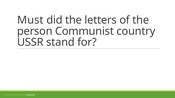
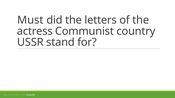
person: person -> actress
